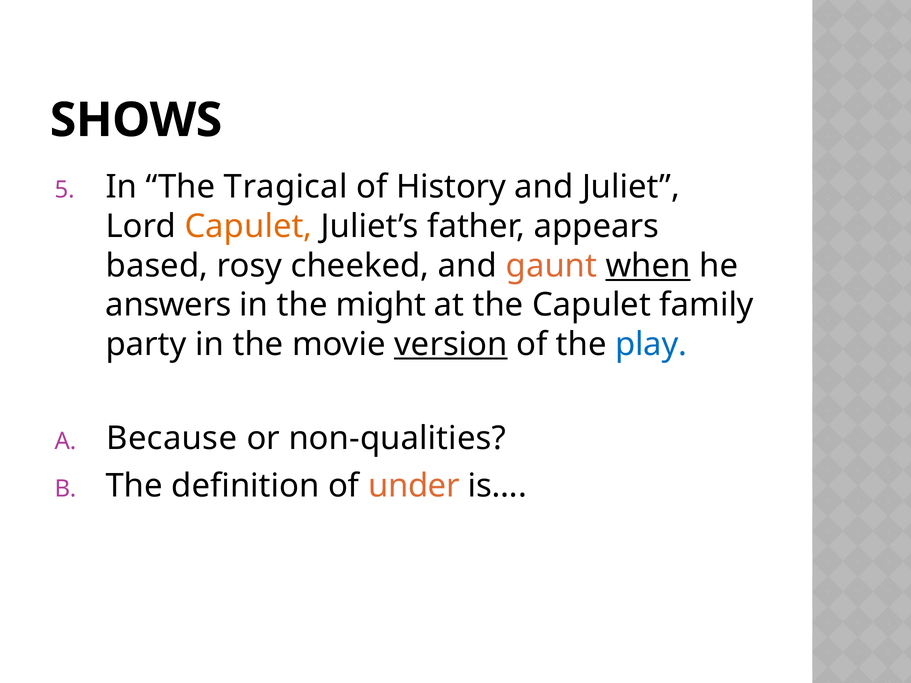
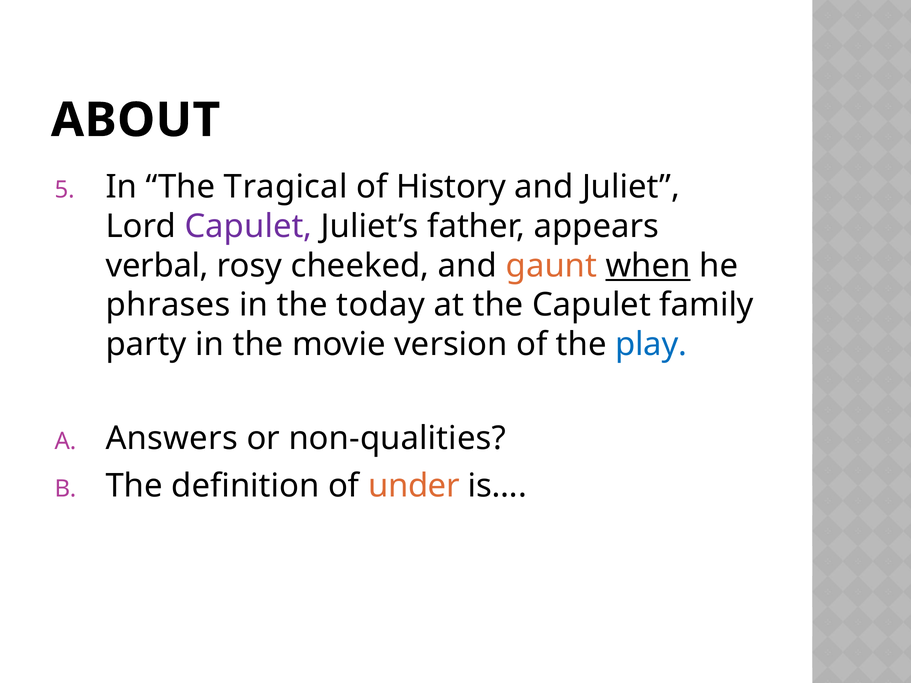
SHOWS: SHOWS -> ABOUT
Capulet at (248, 226) colour: orange -> purple
based: based -> verbal
answers: answers -> phrases
might: might -> today
version underline: present -> none
Because: Because -> Answers
